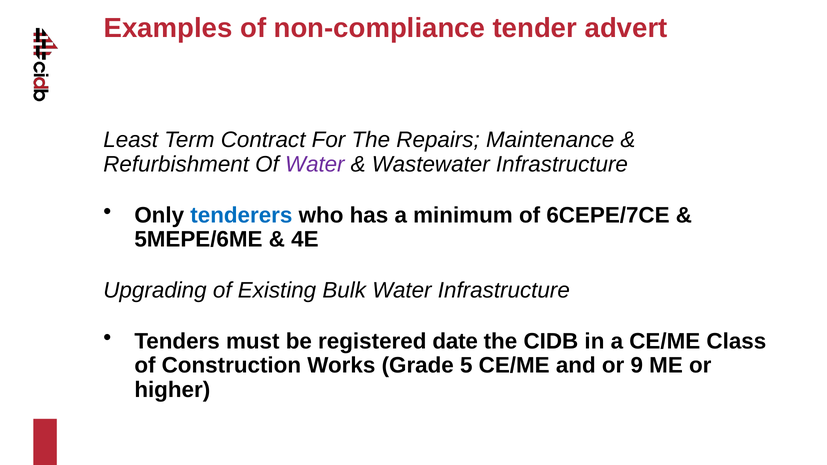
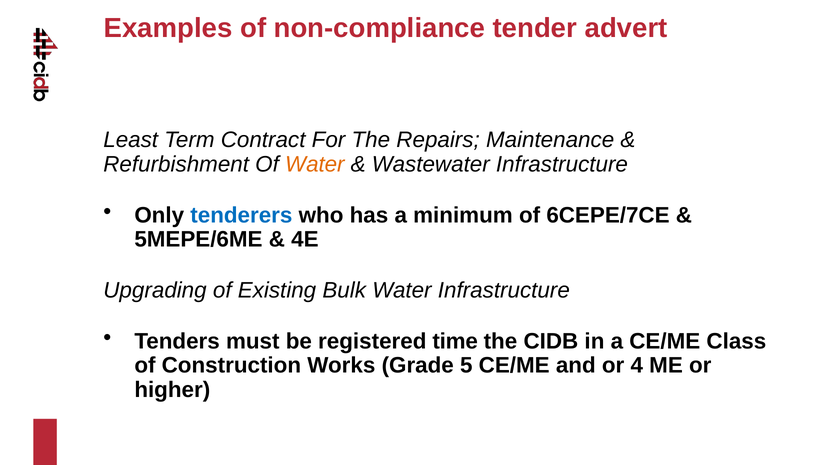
Water at (315, 164) colour: purple -> orange
date: date -> time
9: 9 -> 4
